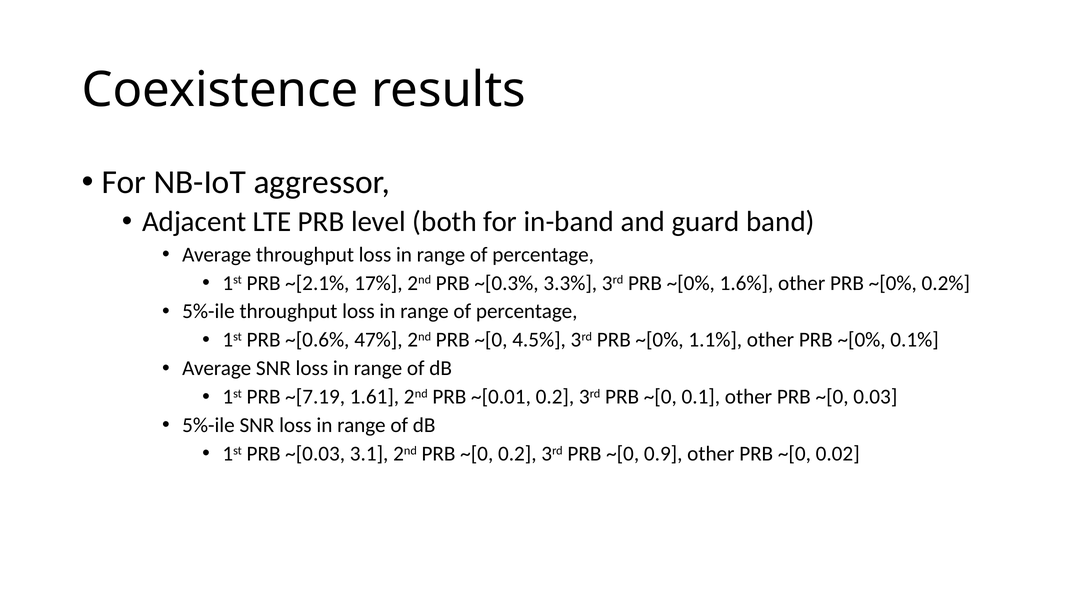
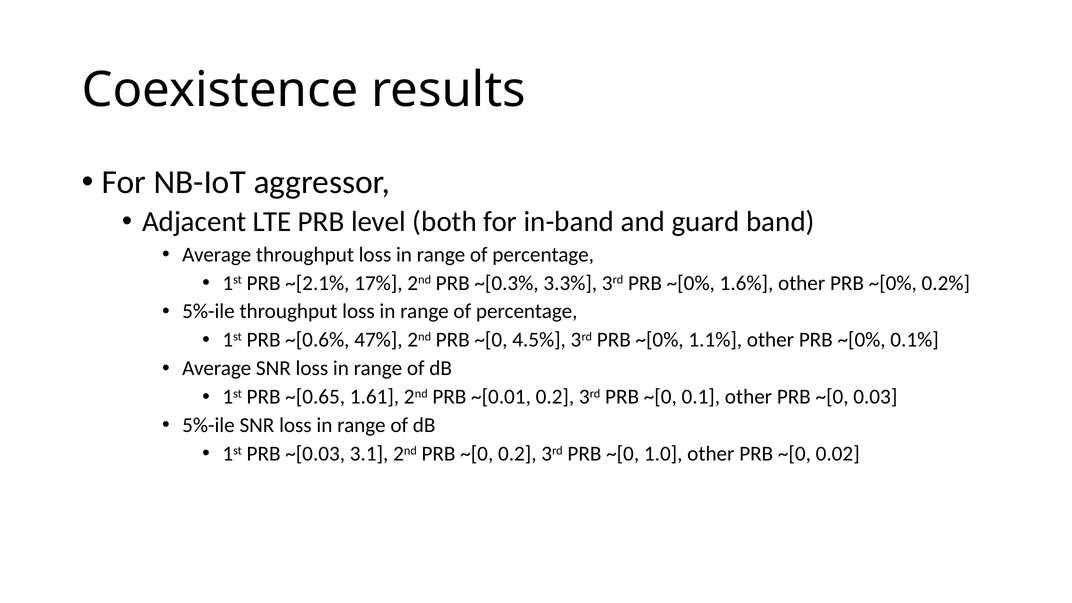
~[7.19: ~[7.19 -> ~[0.65
0.9: 0.9 -> 1.0
